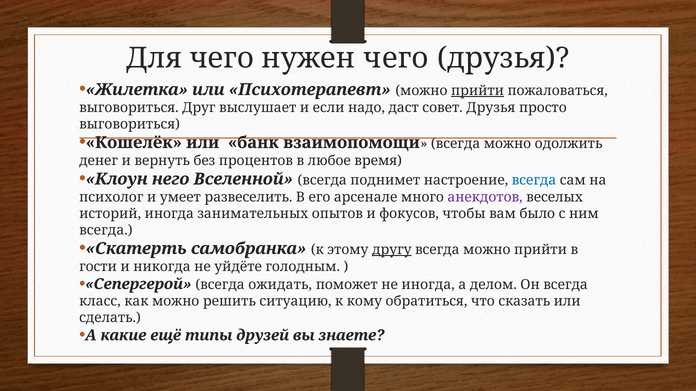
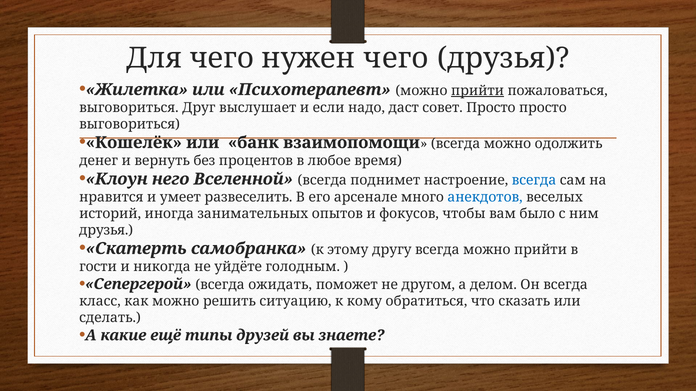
совет Друзья: Друзья -> Просто
психолог: психолог -> нравится
анекдотов colour: purple -> blue
всегда at (106, 230): всегда -> друзья
другу underline: present -> none
не иногда: иногда -> другом
